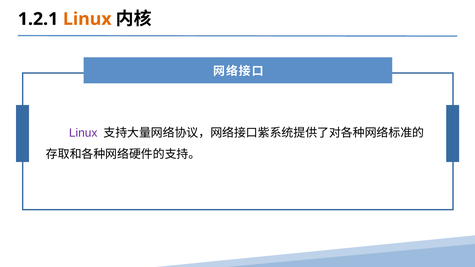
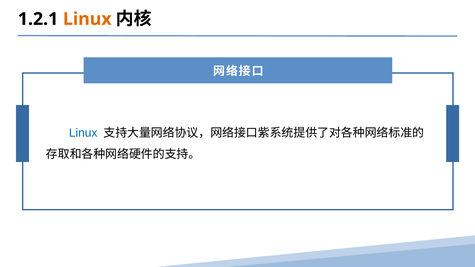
Linux at (83, 133) colour: purple -> blue
